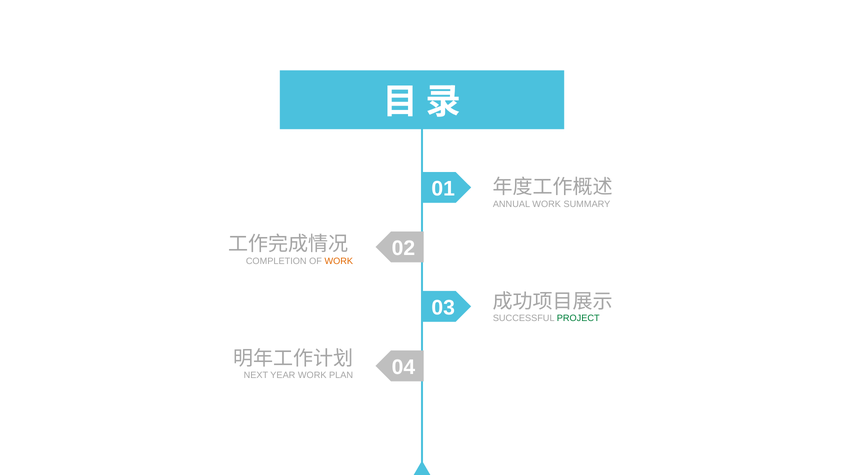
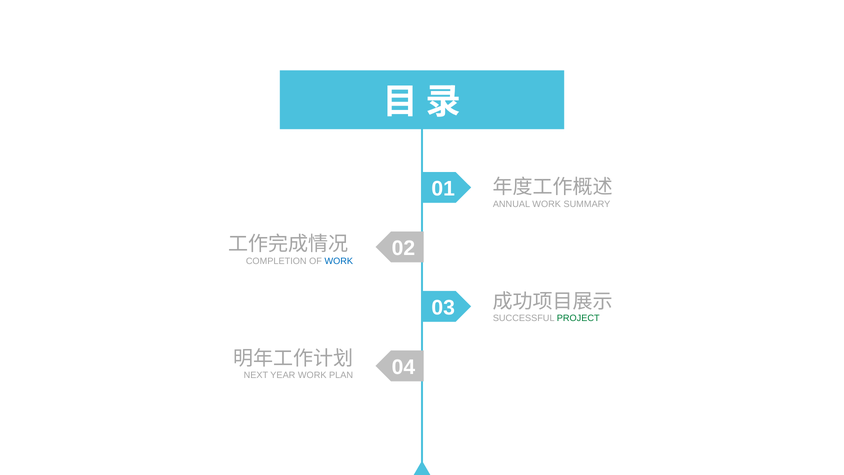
WORK at (339, 261) colour: orange -> blue
